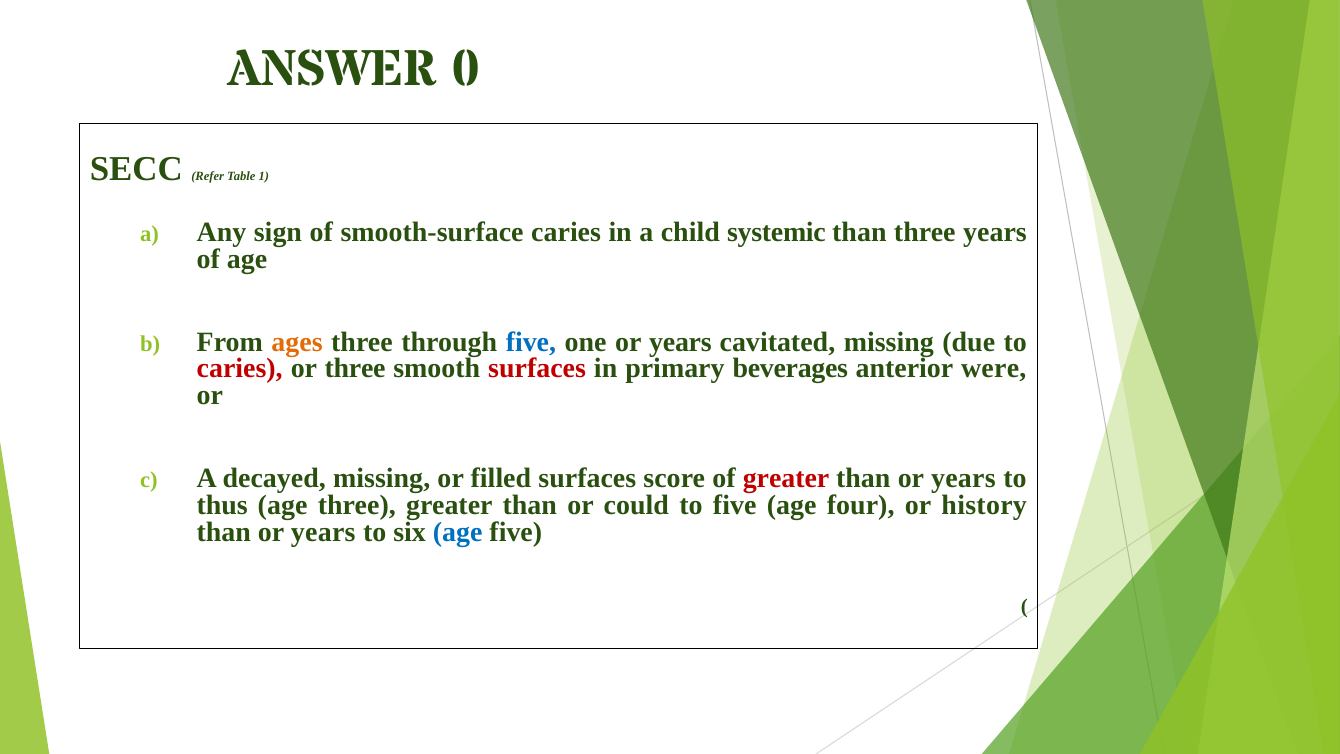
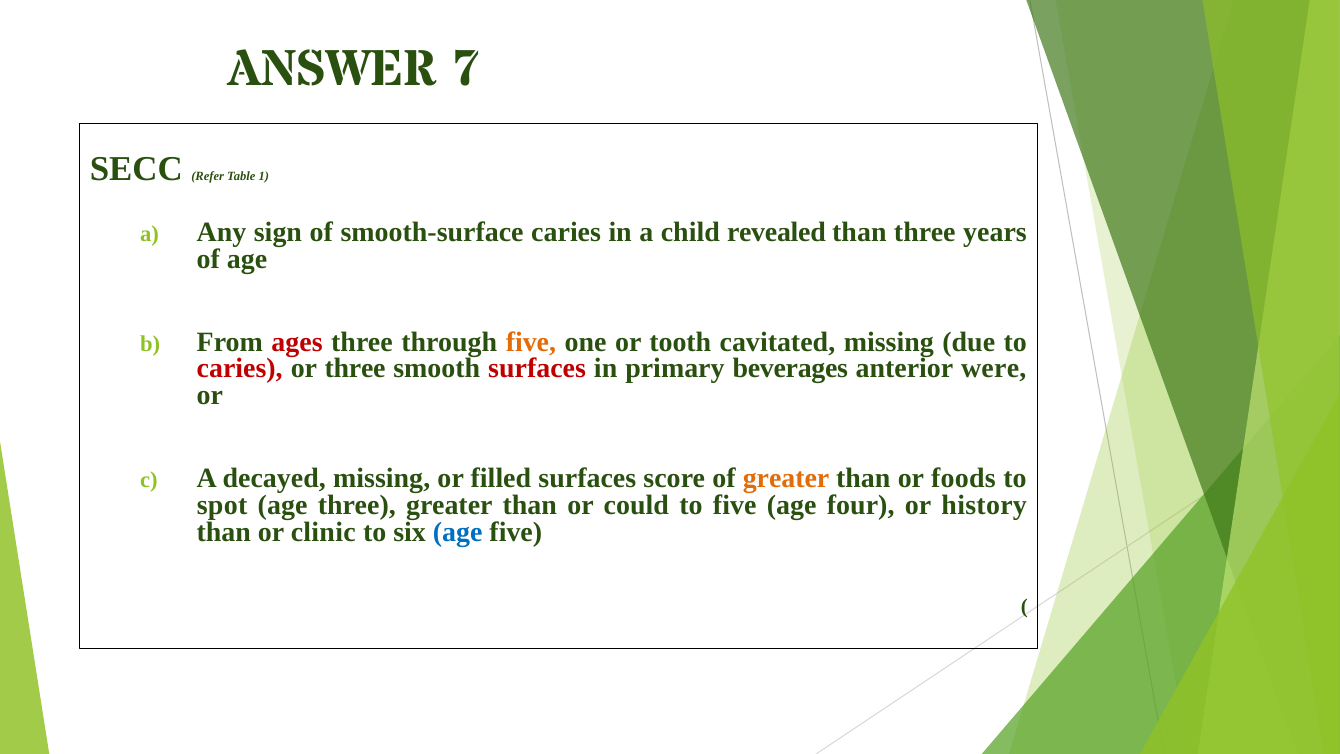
0: 0 -> 7
systemic: systemic -> revealed
ages colour: orange -> red
five at (531, 342) colour: blue -> orange
one or years: years -> tooth
greater at (786, 478) colour: red -> orange
years at (963, 478): years -> foods
thus: thus -> spot
years at (323, 532): years -> clinic
